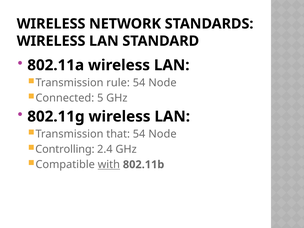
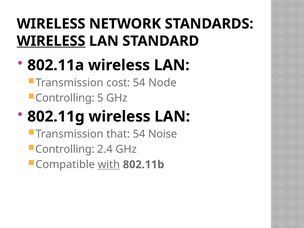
WIRELESS at (51, 41) underline: none -> present
rule: rule -> cost
Connected at (65, 98): Connected -> Controlling
Node at (163, 134): Node -> Noise
